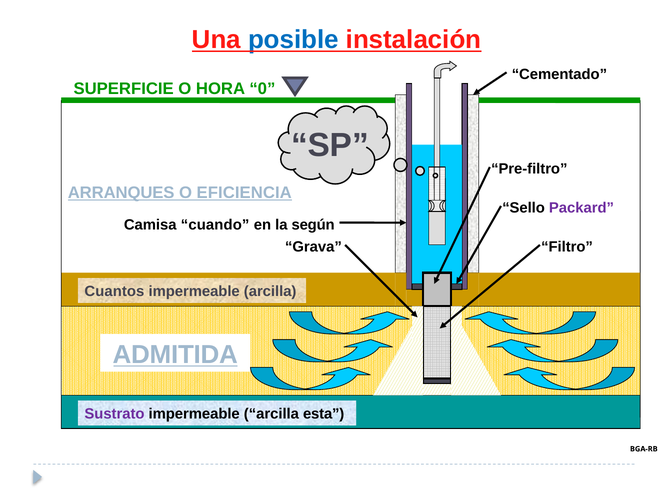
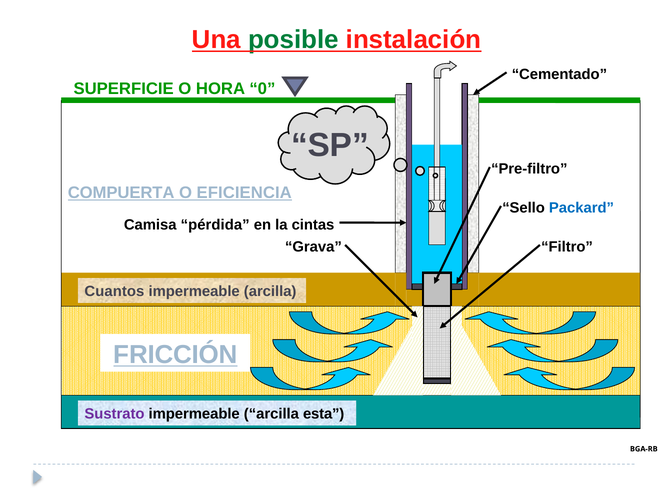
posible colour: blue -> green
ARRANQUES: ARRANQUES -> COMPUERTA
Packard colour: purple -> blue
cuando: cuando -> pérdida
según: según -> cintas
ADMITIDA: ADMITIDA -> FRICCIÓN
